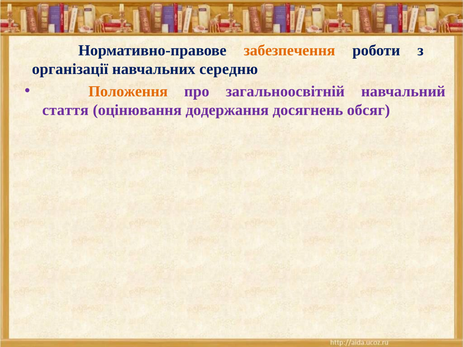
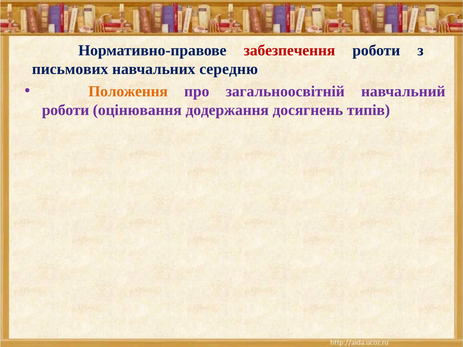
забезпечення colour: orange -> red
організації: організації -> письмових
стаття at (65, 110): стаття -> роботи
обсяг: обсяг -> типів
